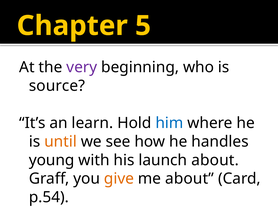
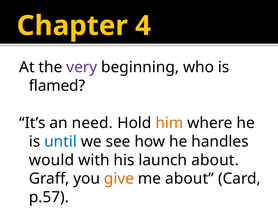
5: 5 -> 4
source: source -> flamed
learn: learn -> need
him colour: blue -> orange
until colour: orange -> blue
young: young -> would
p.54: p.54 -> p.57
